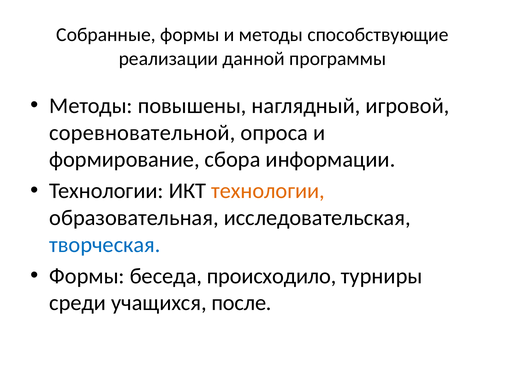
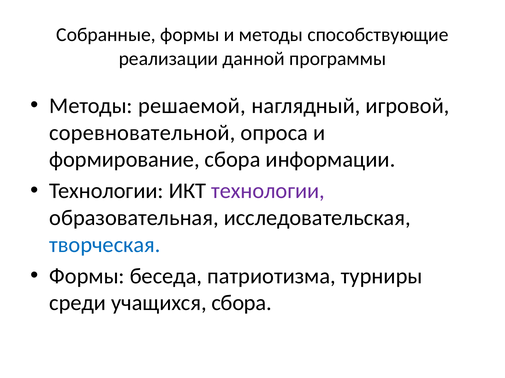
повышены: повышены -> решаемой
технологии at (268, 191) colour: orange -> purple
происходило: происходило -> патриотизма
учащихся после: после -> сбора
